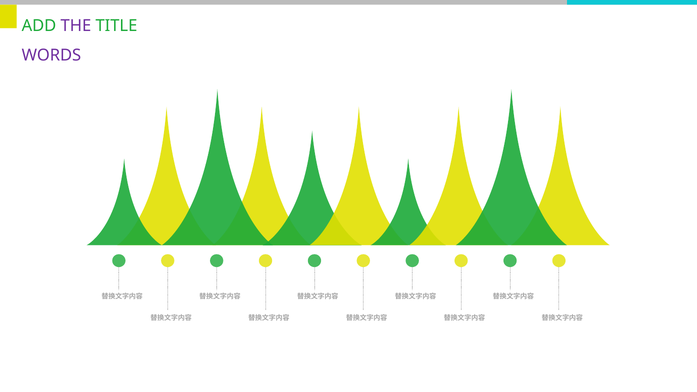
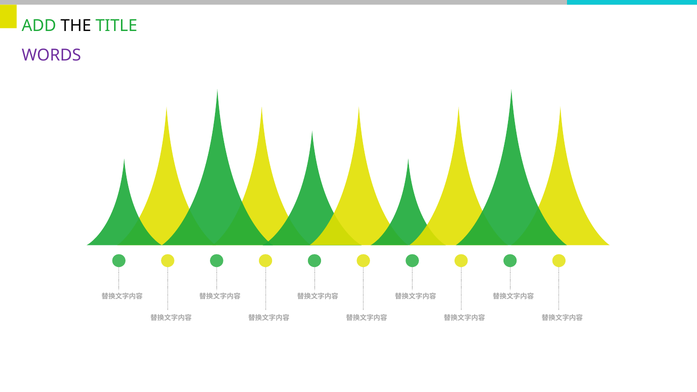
THE colour: purple -> black
